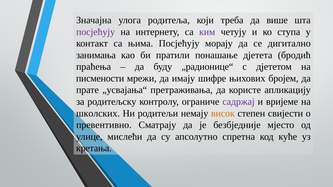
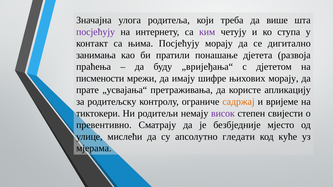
бродић: бродић -> развоја
„радионице“: „радионице“ -> „вријеђања“
њихових бројем: бројем -> морају
садржај colour: purple -> orange
школских: школских -> тиктокери
висок colour: orange -> purple
спретна: спретна -> гледати
кретања: кретања -> мјерама
